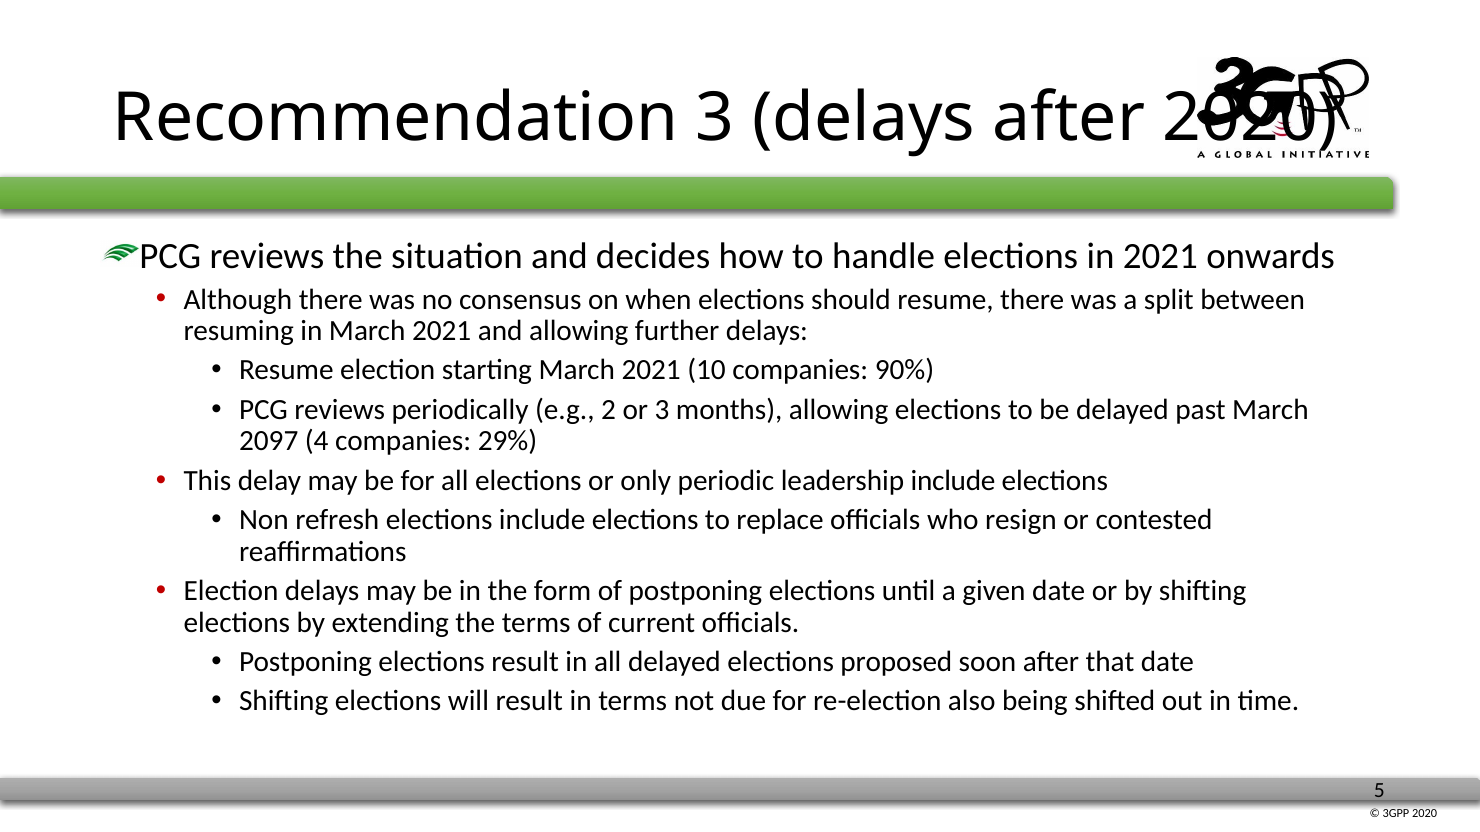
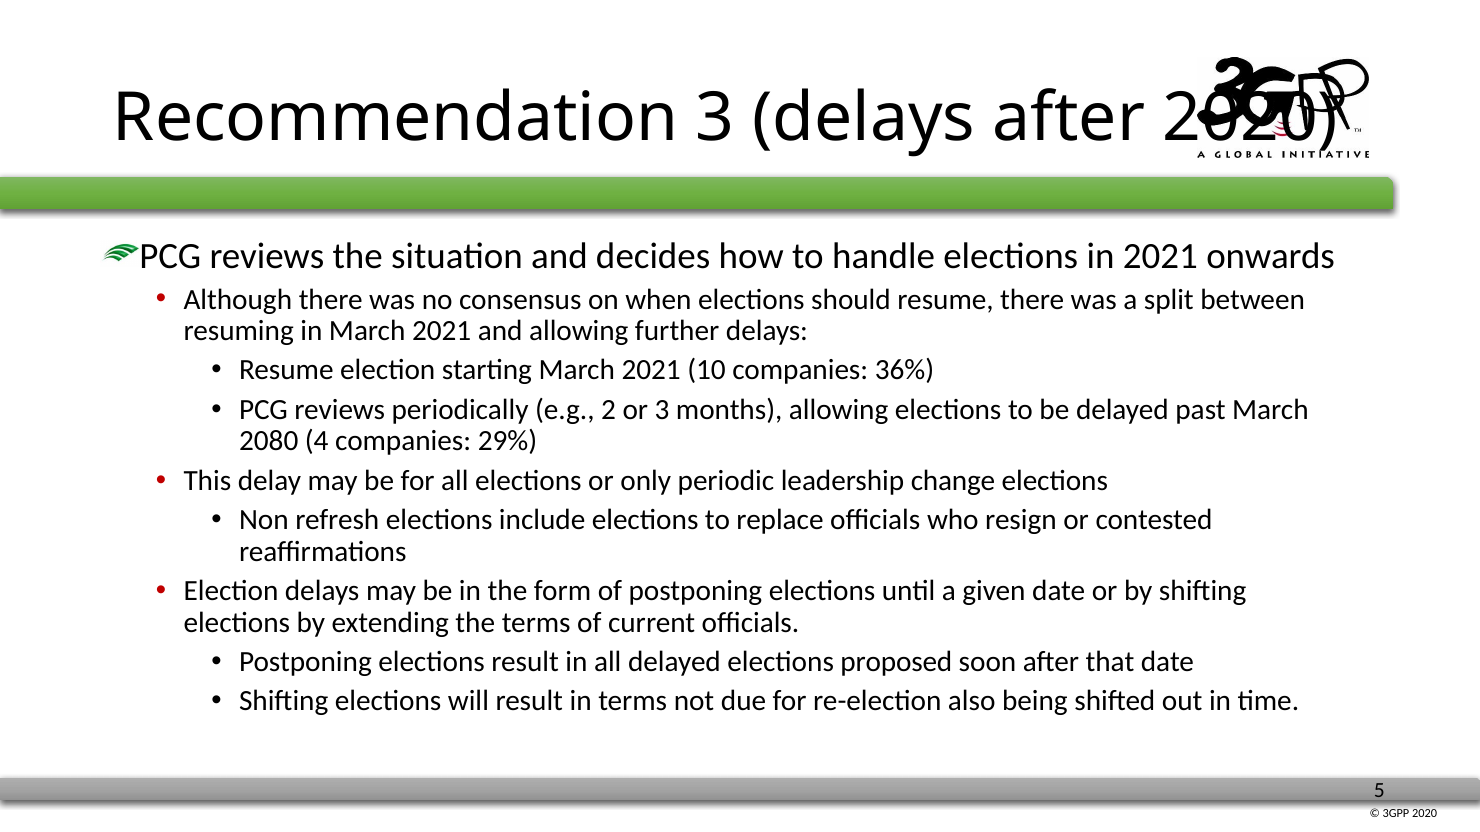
90%: 90% -> 36%
2097: 2097 -> 2080
leadership include: include -> change
